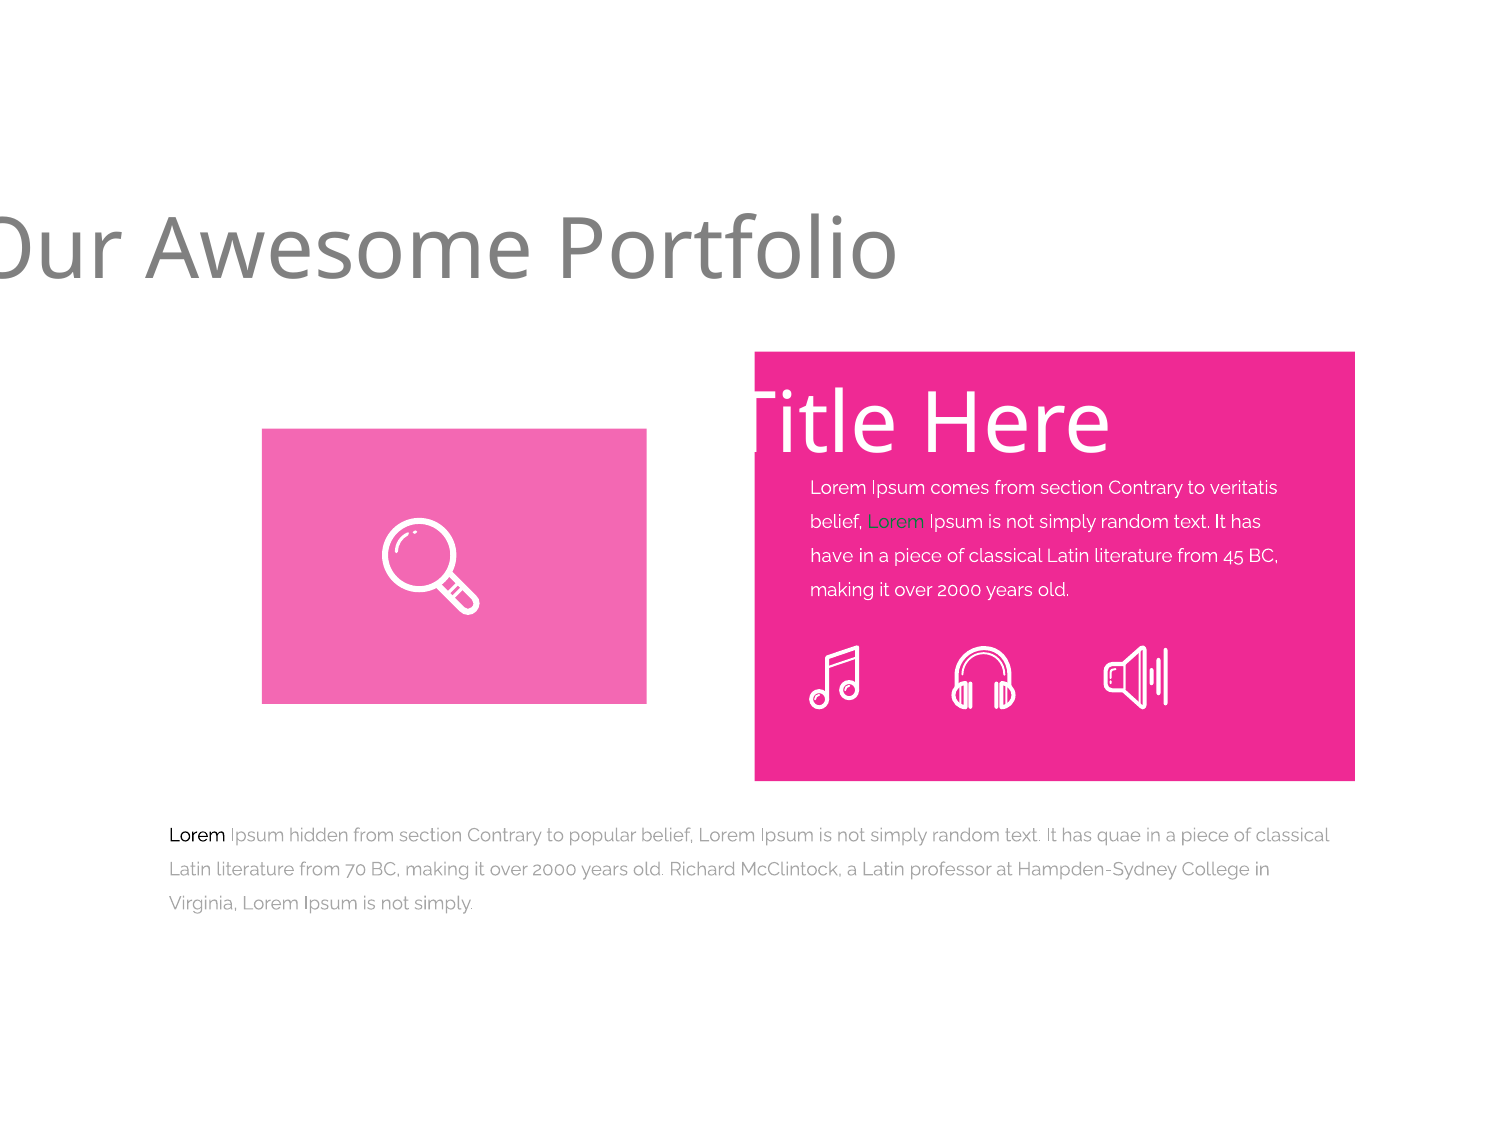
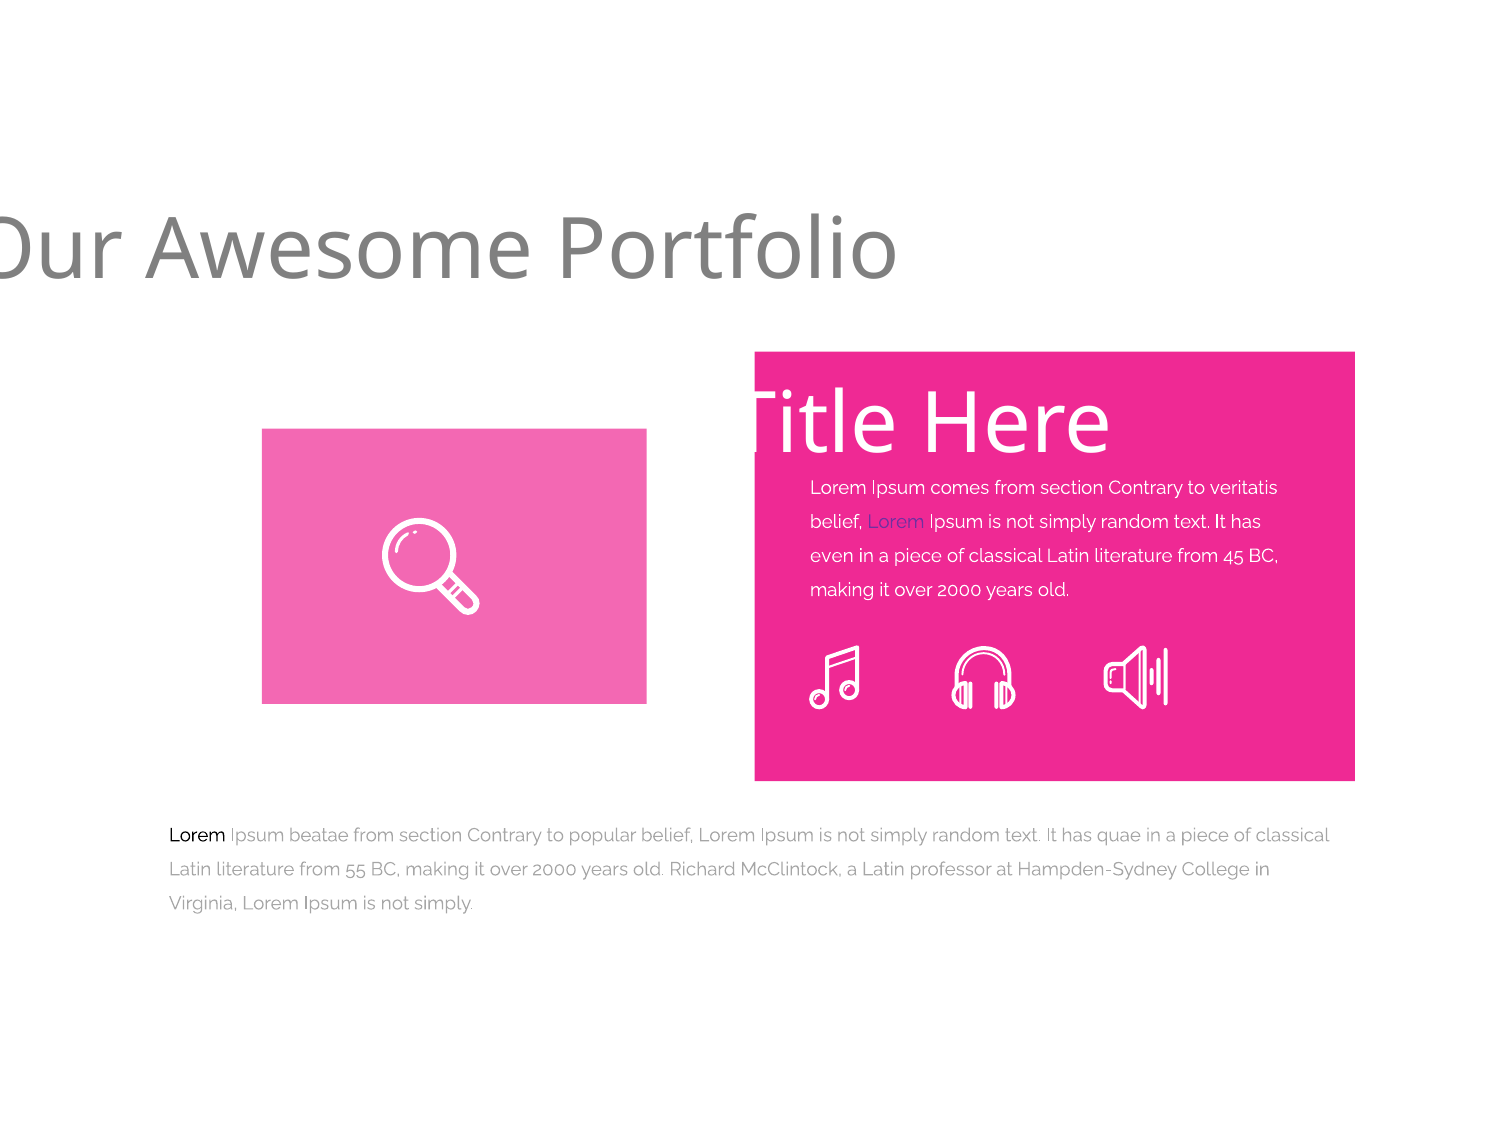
Lorem at (896, 522) colour: green -> purple
have: have -> even
hidden: hidden -> beatae
70: 70 -> 55
